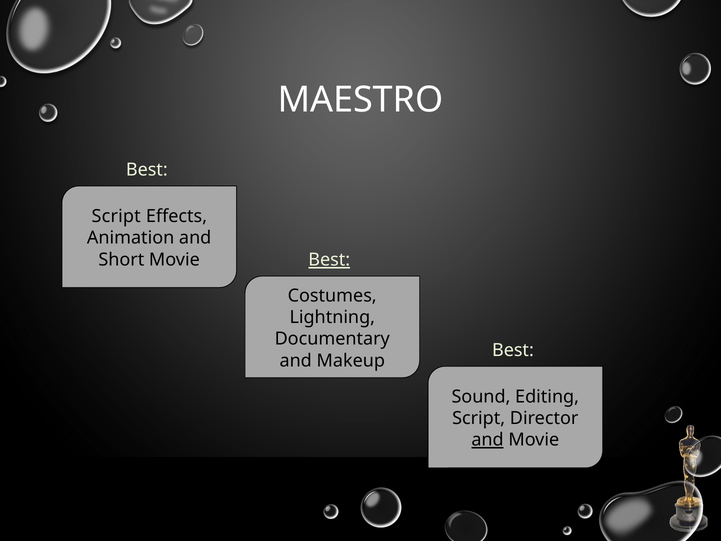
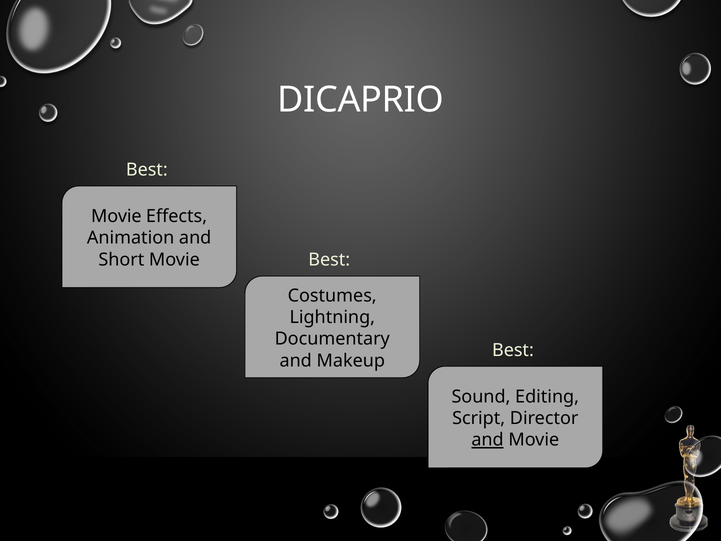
MAESTRO: MAESTRO -> DICAPRIO
Script at (116, 216): Script -> Movie
Best at (329, 260) underline: present -> none
